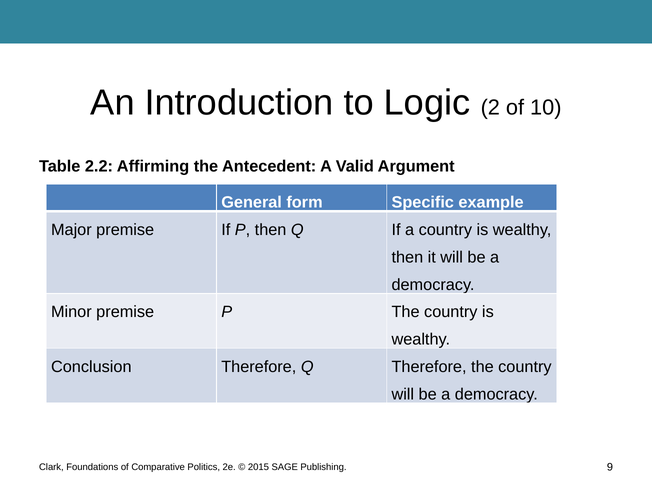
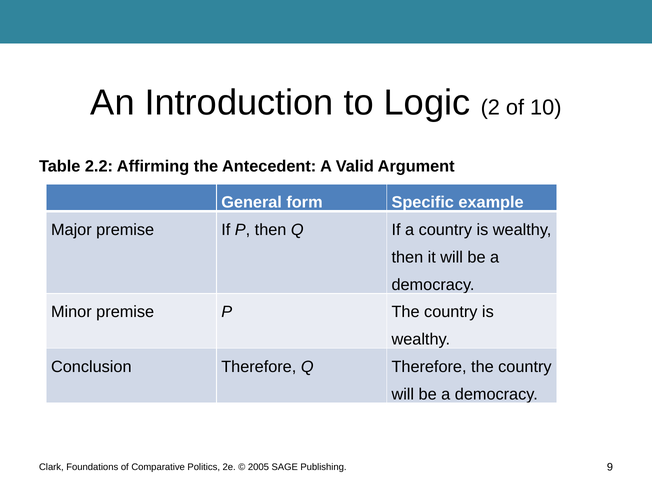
2015: 2015 -> 2005
